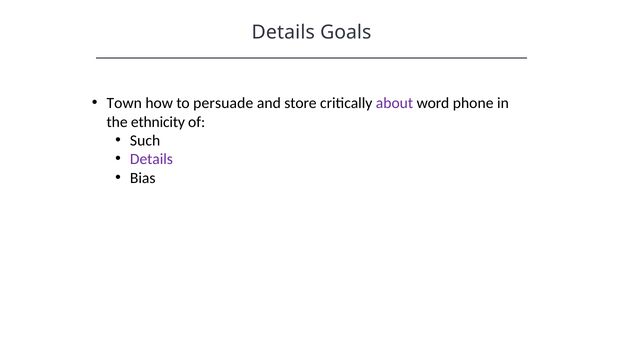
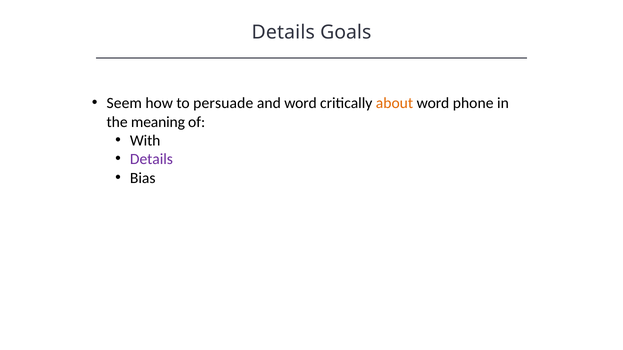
Town: Town -> Seem
and store: store -> word
about colour: purple -> orange
ethnicity: ethnicity -> meaning
Such: Such -> With
